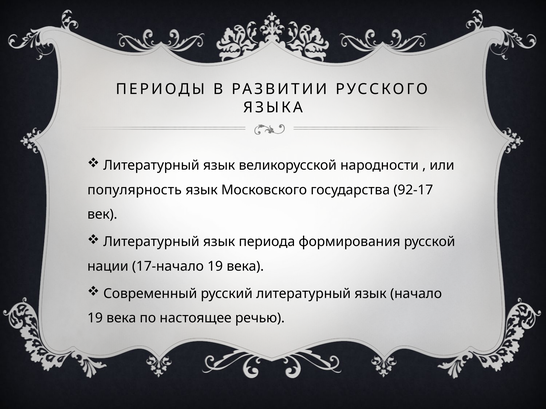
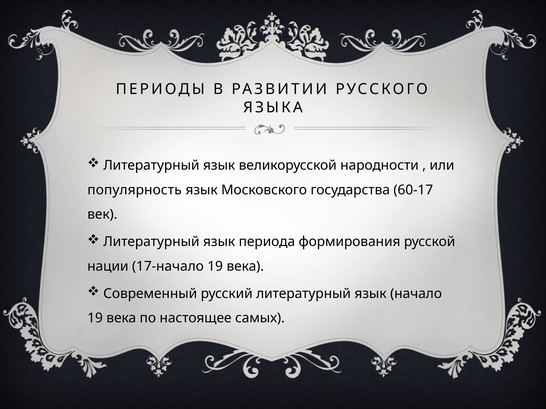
92-17: 92-17 -> 60-17
речью: речью -> самых
